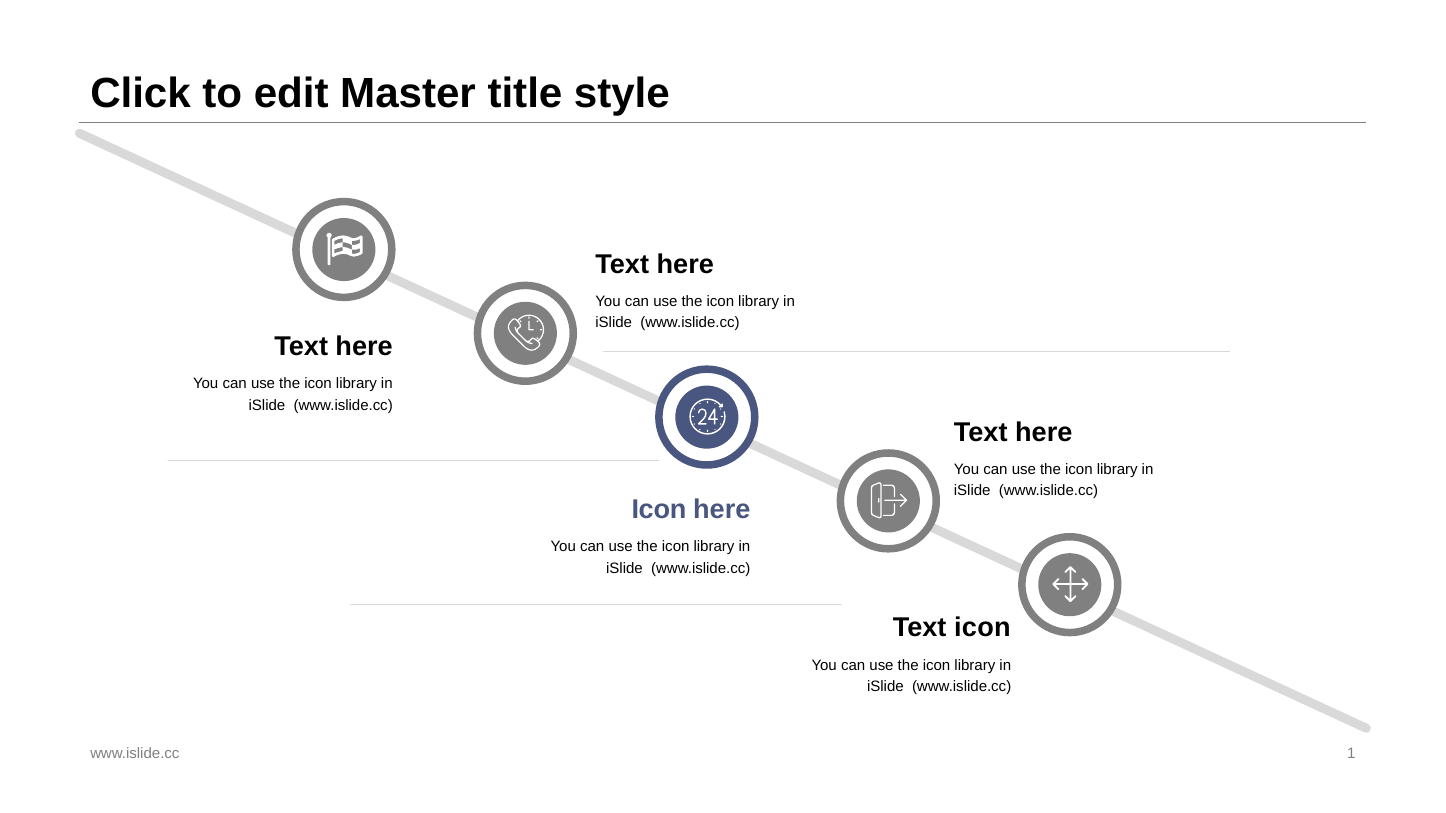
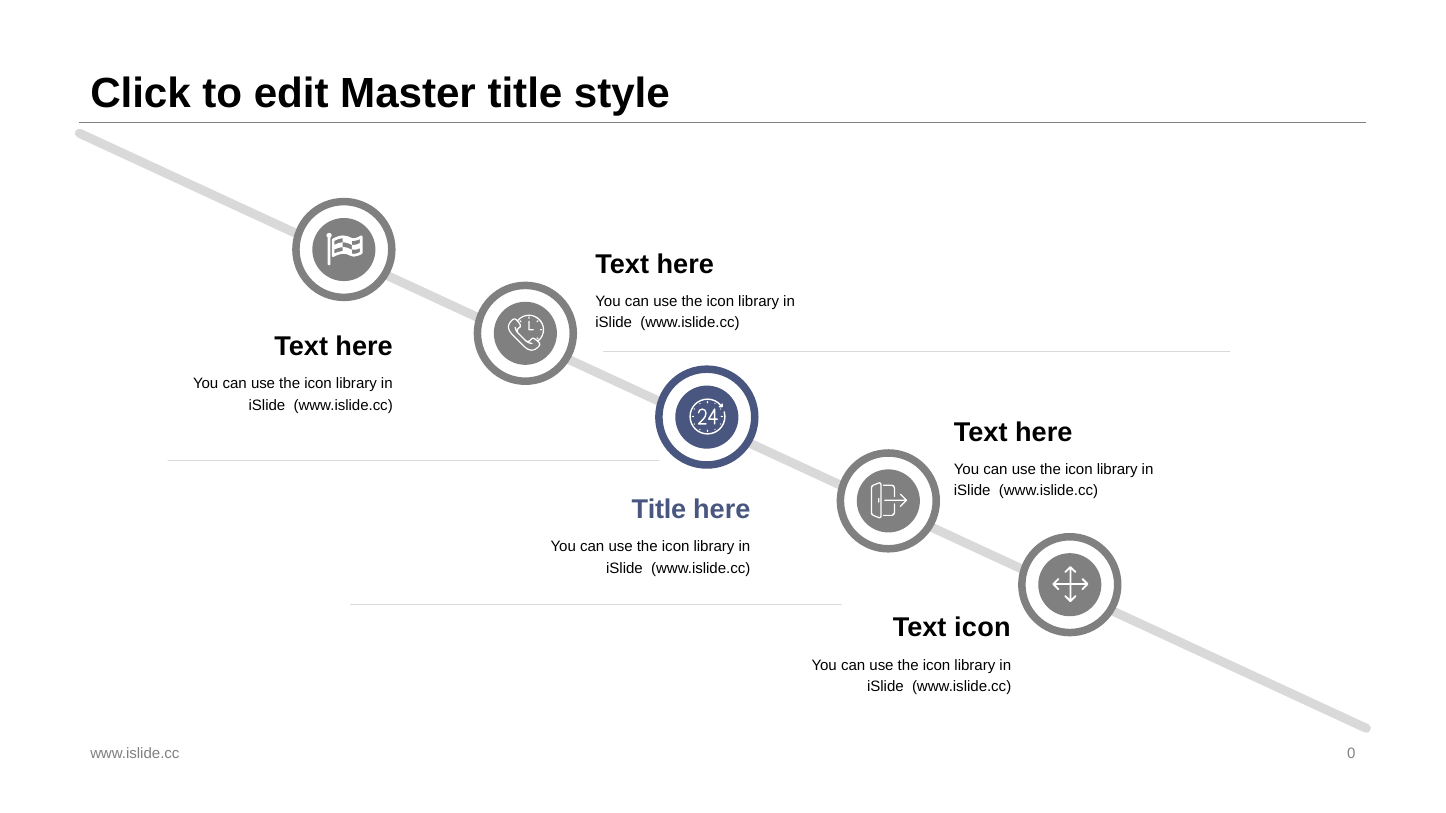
Icon at (659, 510): Icon -> Title
1: 1 -> 0
